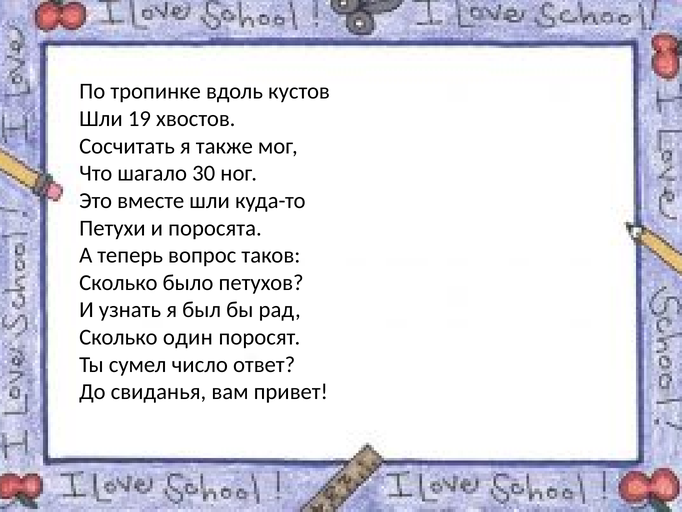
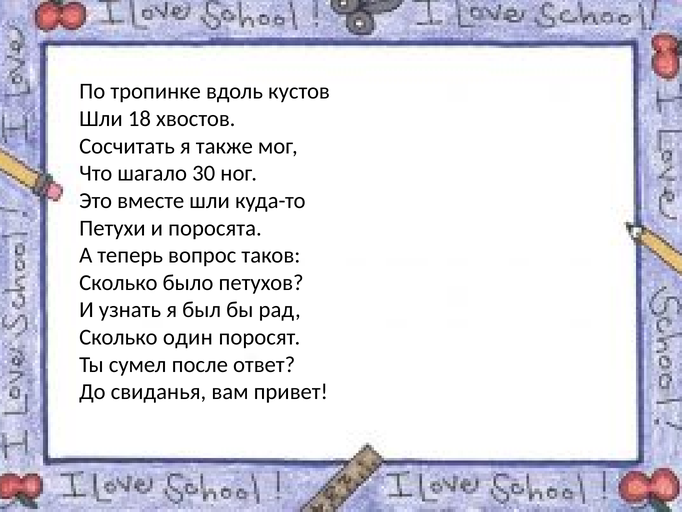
19: 19 -> 18
число: число -> после
